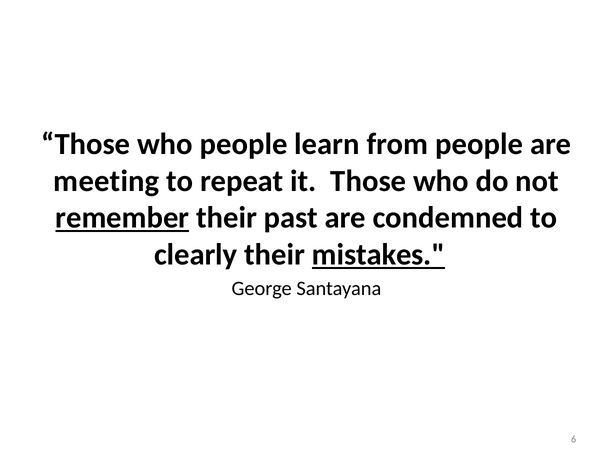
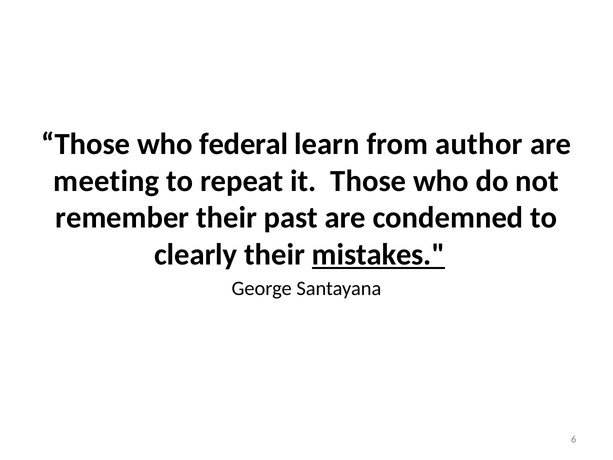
who people: people -> federal
from people: people -> author
remember underline: present -> none
